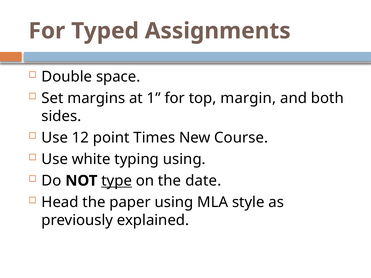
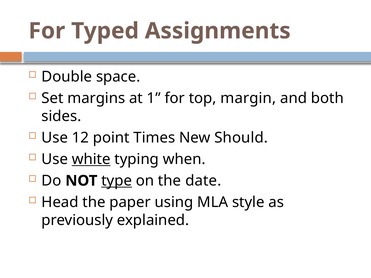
Course: Course -> Should
white underline: none -> present
typing using: using -> when
